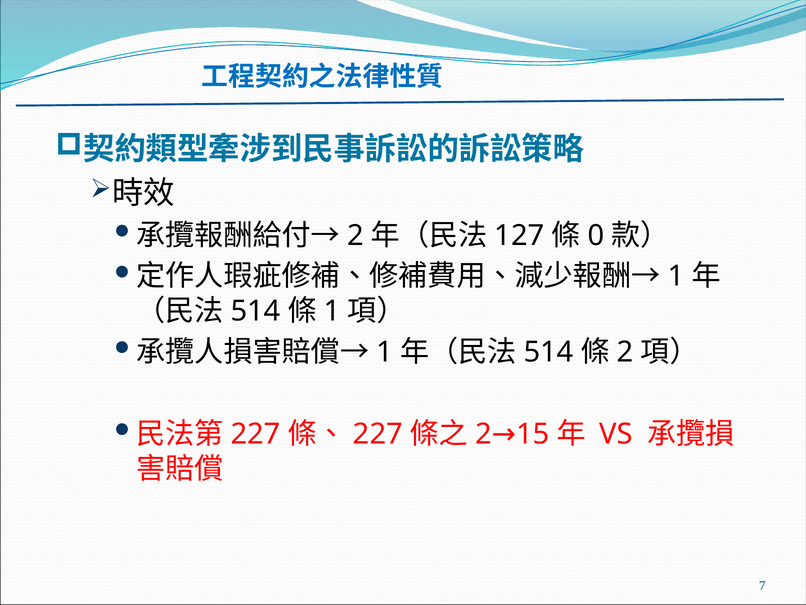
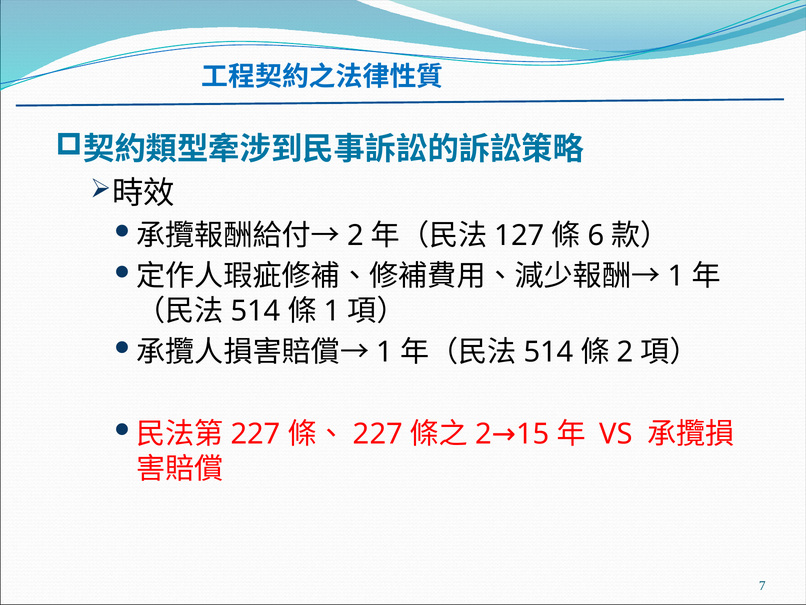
0: 0 -> 6
